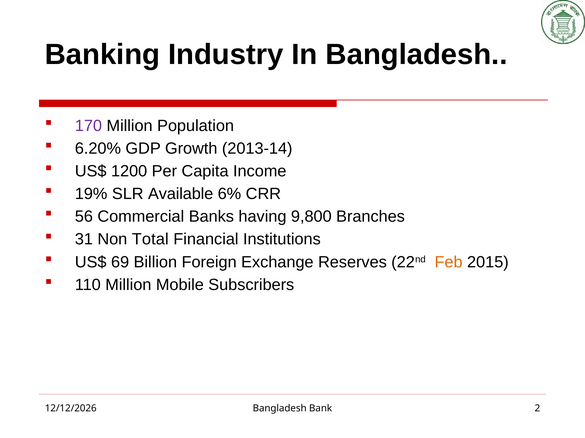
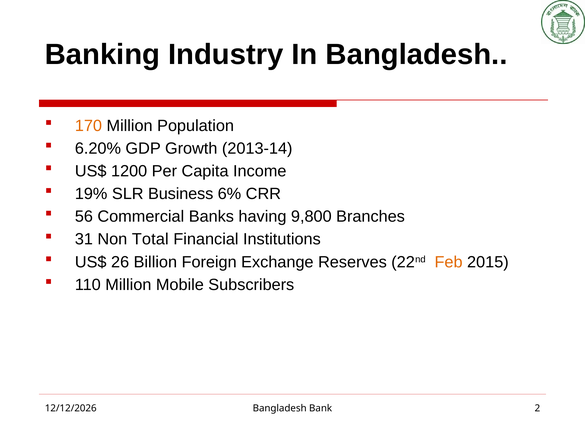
170 colour: purple -> orange
Available: Available -> Business
69: 69 -> 26
